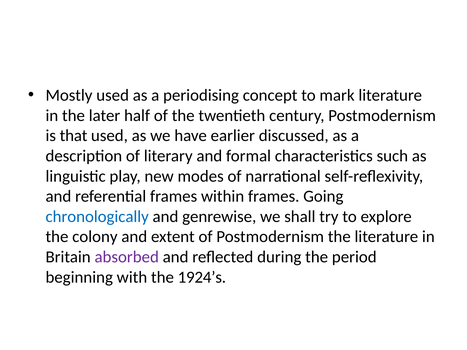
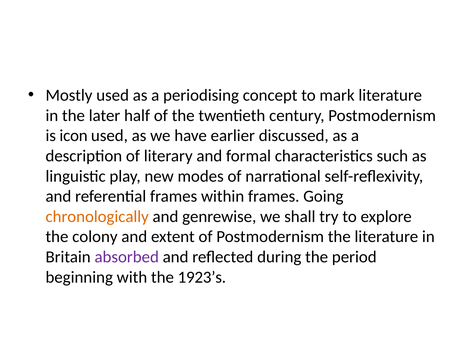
that: that -> icon
chronologically colour: blue -> orange
1924’s: 1924’s -> 1923’s
